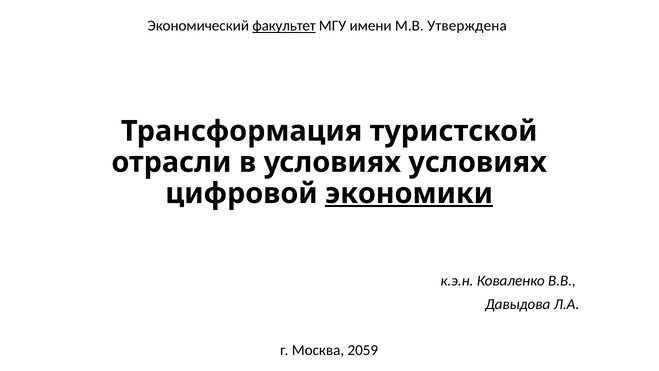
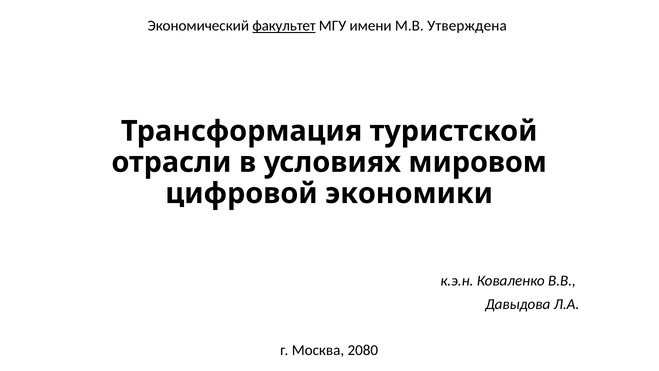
условиях условиях: условиях -> мировом
экономики underline: present -> none
2059: 2059 -> 2080
